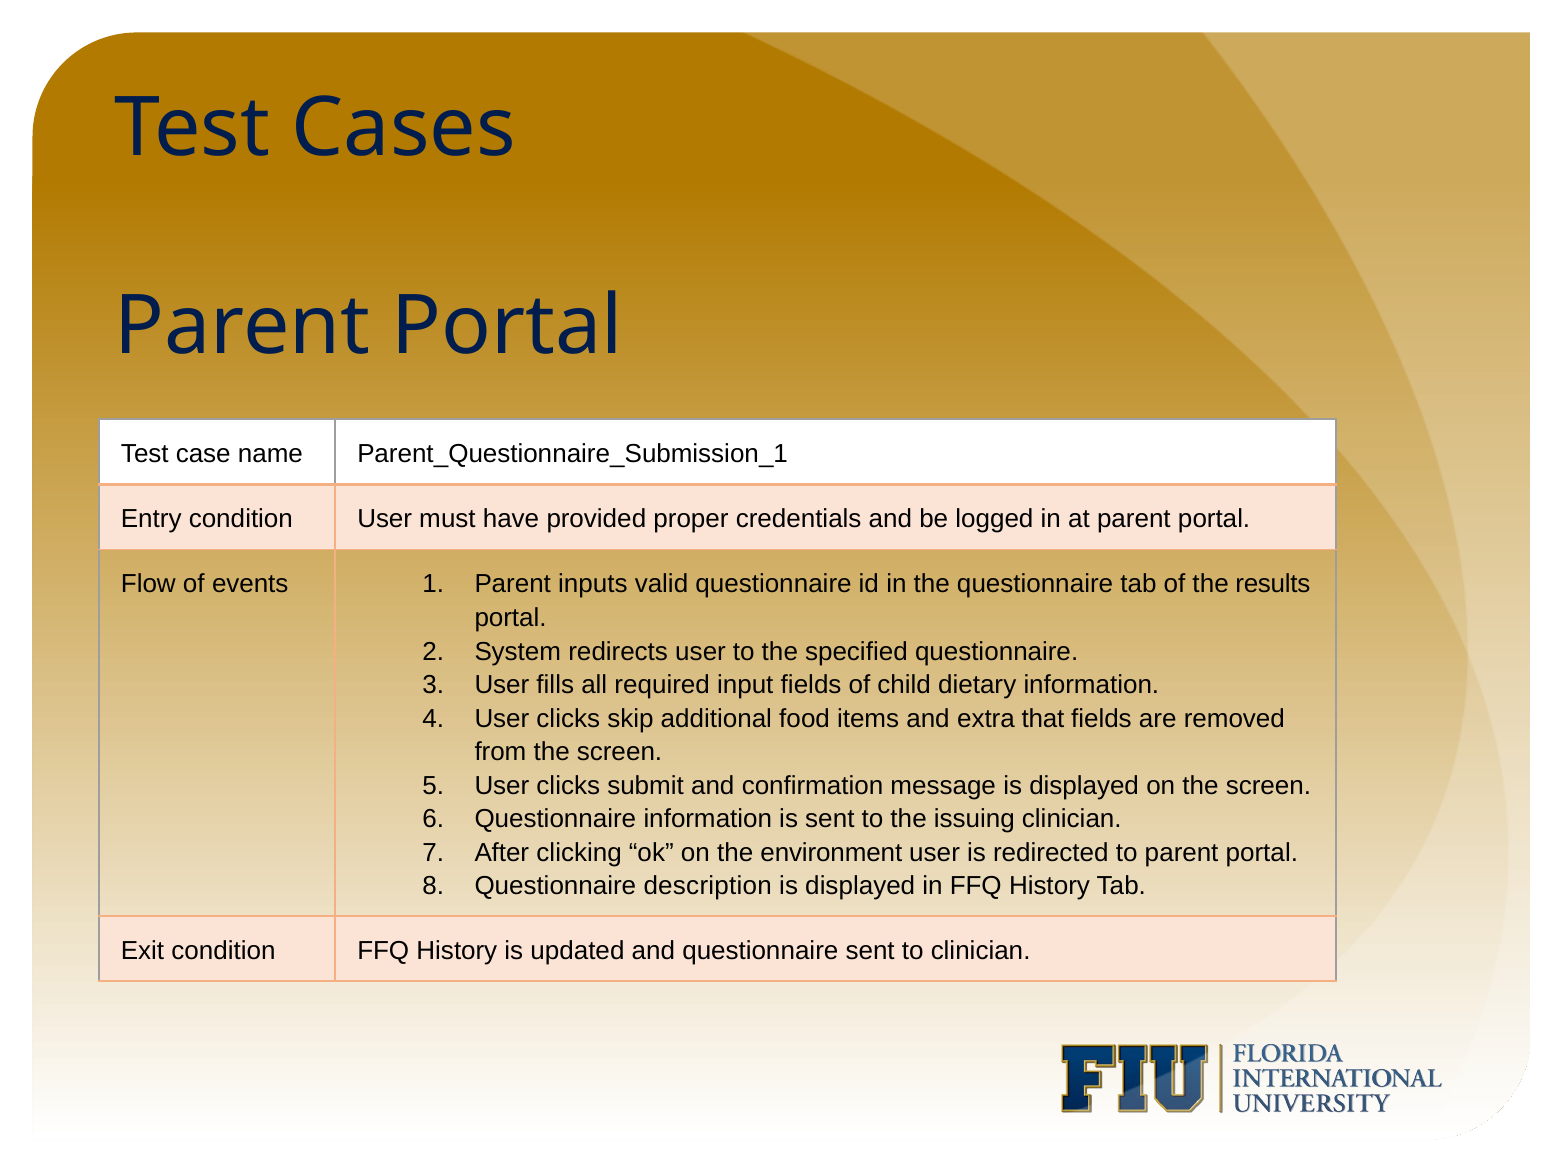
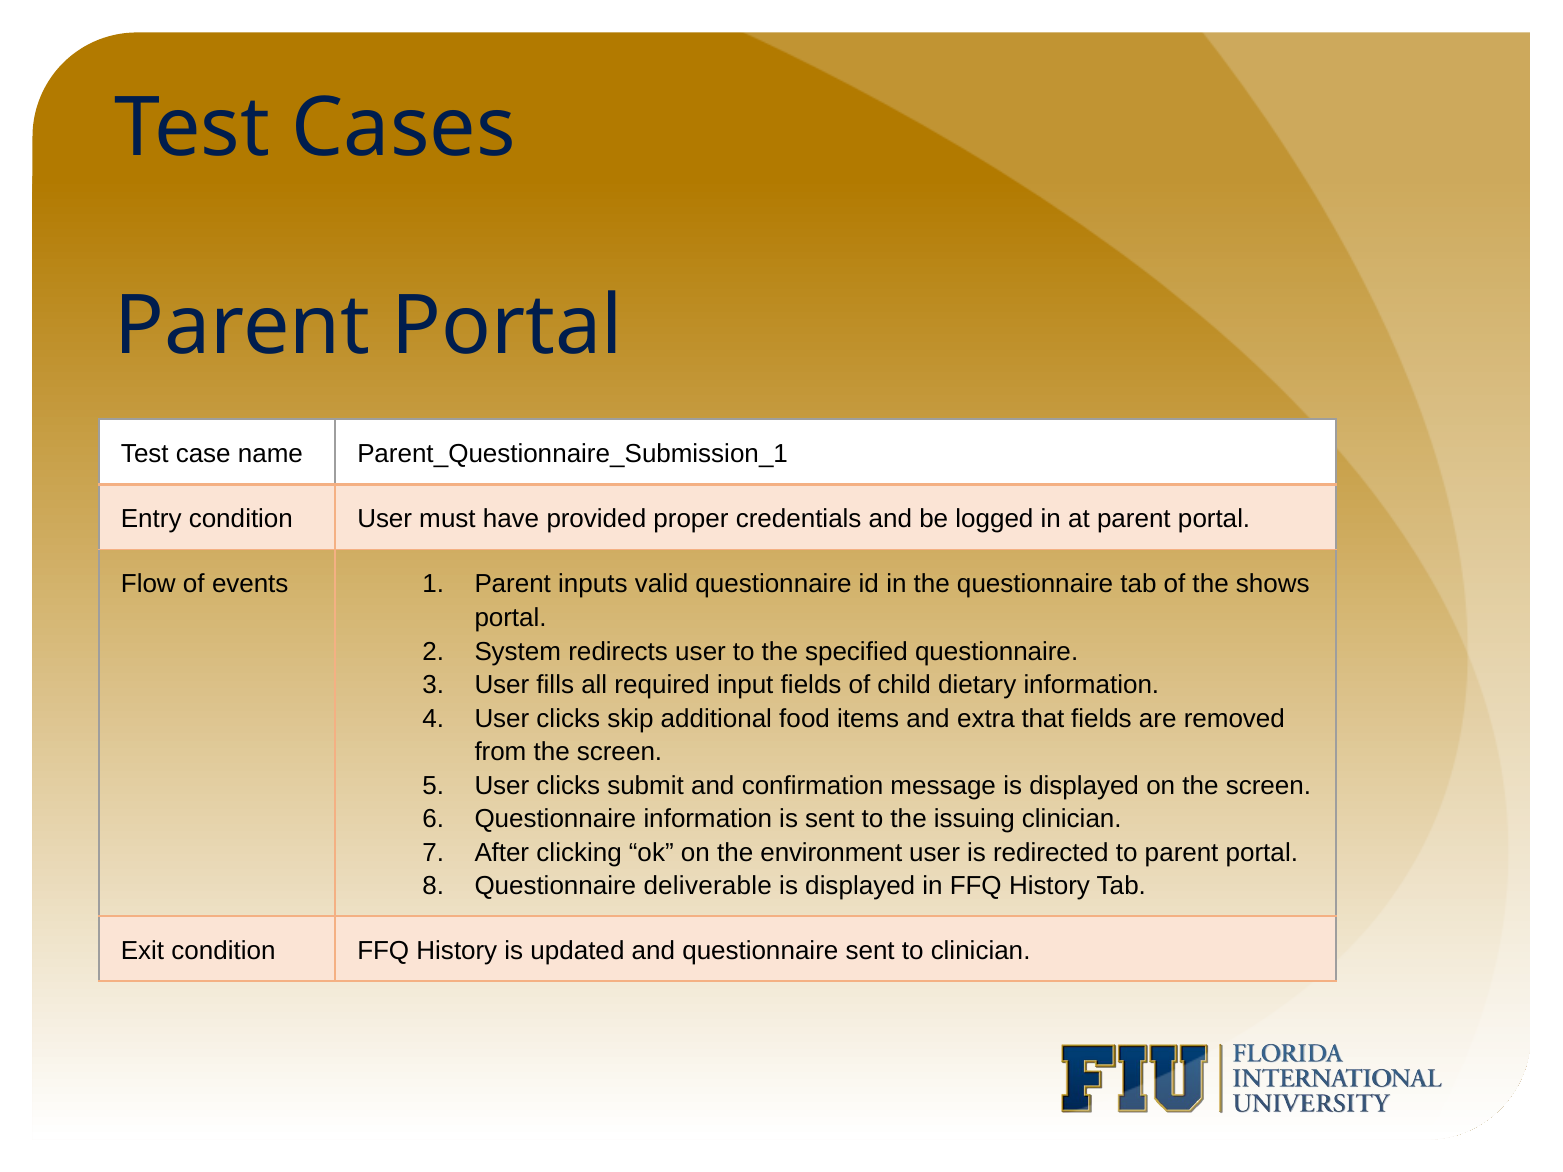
results: results -> shows
description: description -> deliverable
